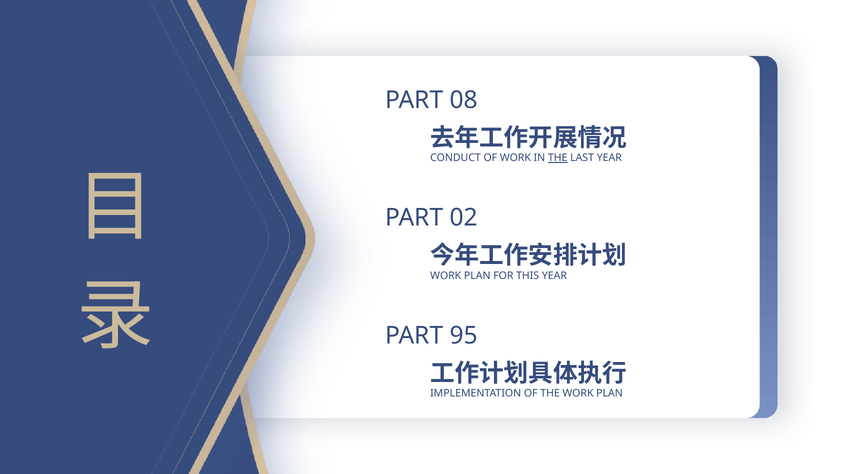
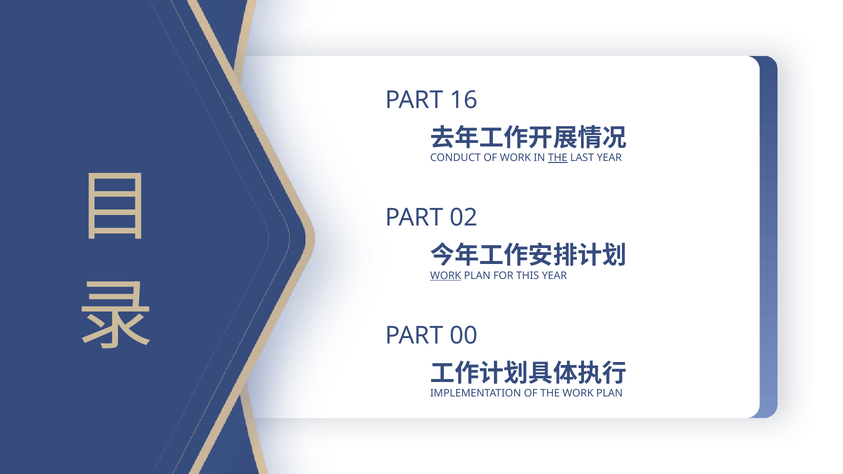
08: 08 -> 16
WORK at (446, 276) underline: none -> present
95: 95 -> 00
